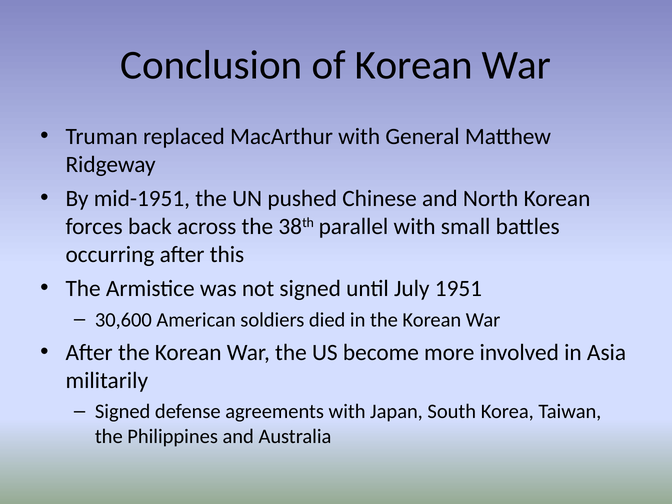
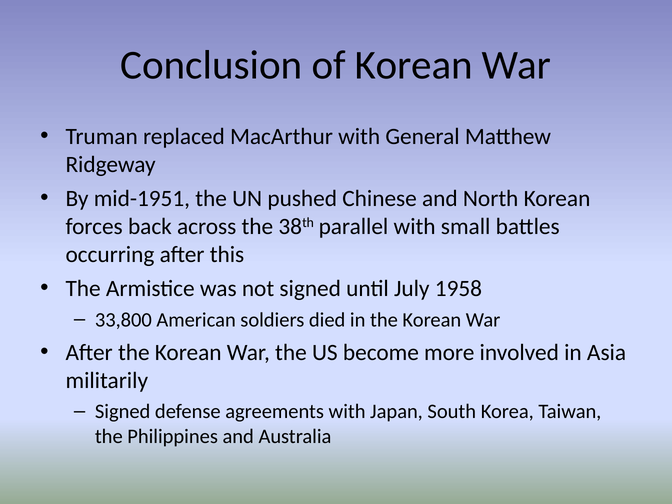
1951: 1951 -> 1958
30,600: 30,600 -> 33,800
